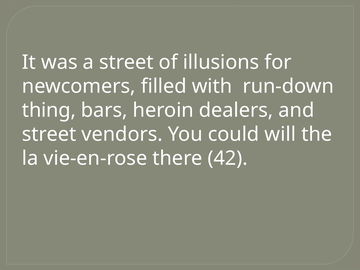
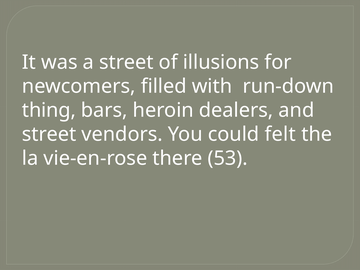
will: will -> felt
42: 42 -> 53
